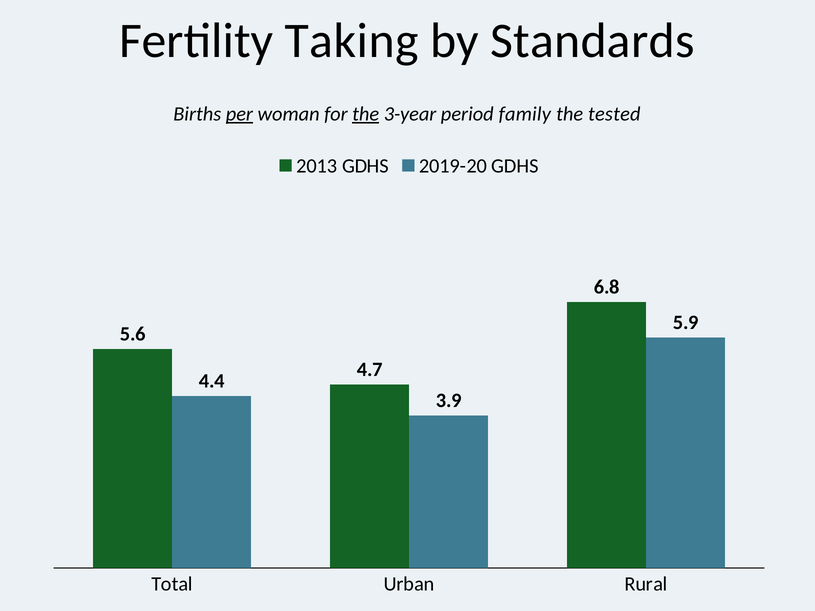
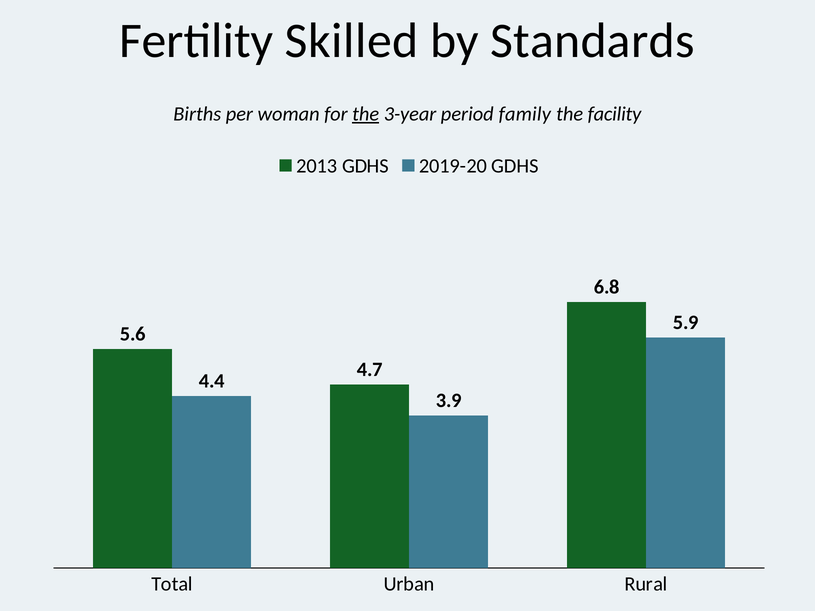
Taking: Taking -> Skilled
per underline: present -> none
tested: tested -> facility
